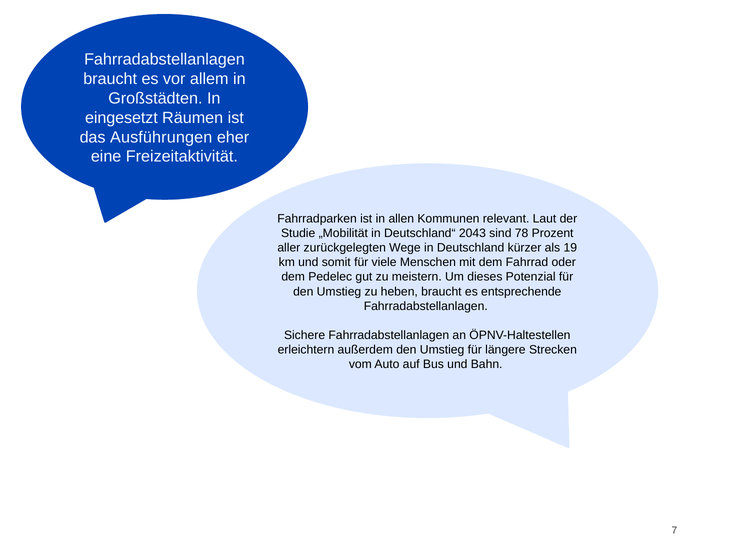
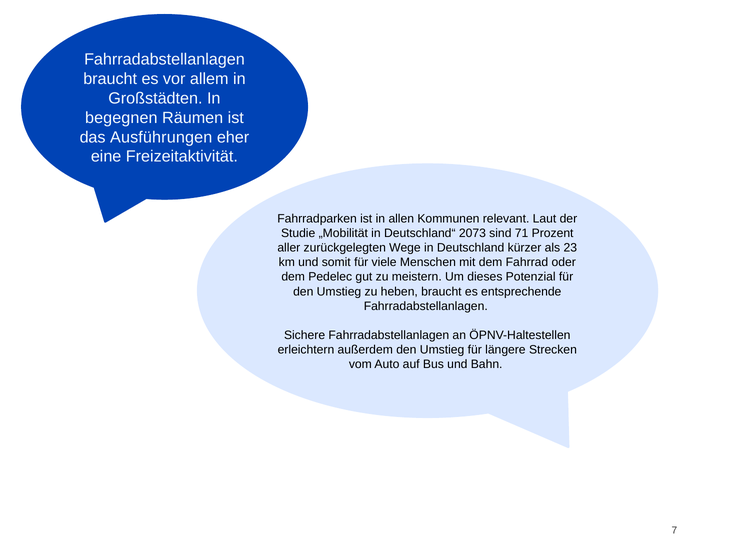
eingesetzt: eingesetzt -> begegnen
2043: 2043 -> 2073
78: 78 -> 71
19: 19 -> 23
